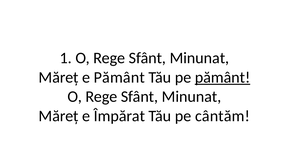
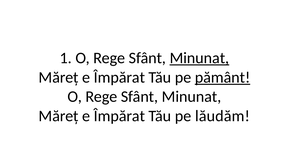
Minunat at (199, 58) underline: none -> present
Pământ at (119, 77): Pământ -> Împărat
cântăm: cântăm -> lăudăm
